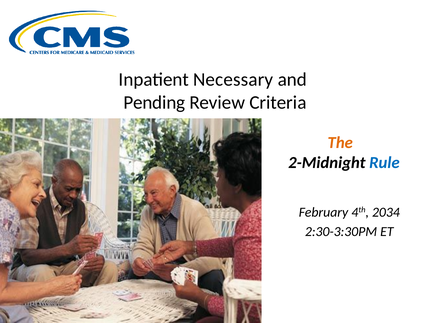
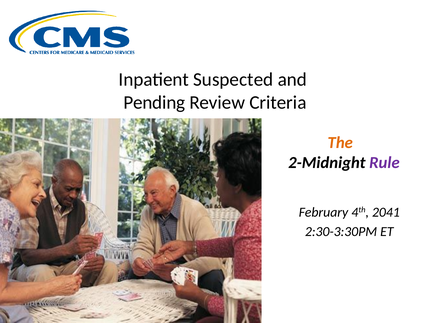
Necessary: Necessary -> Suspected
Rule colour: blue -> purple
2034: 2034 -> 2041
